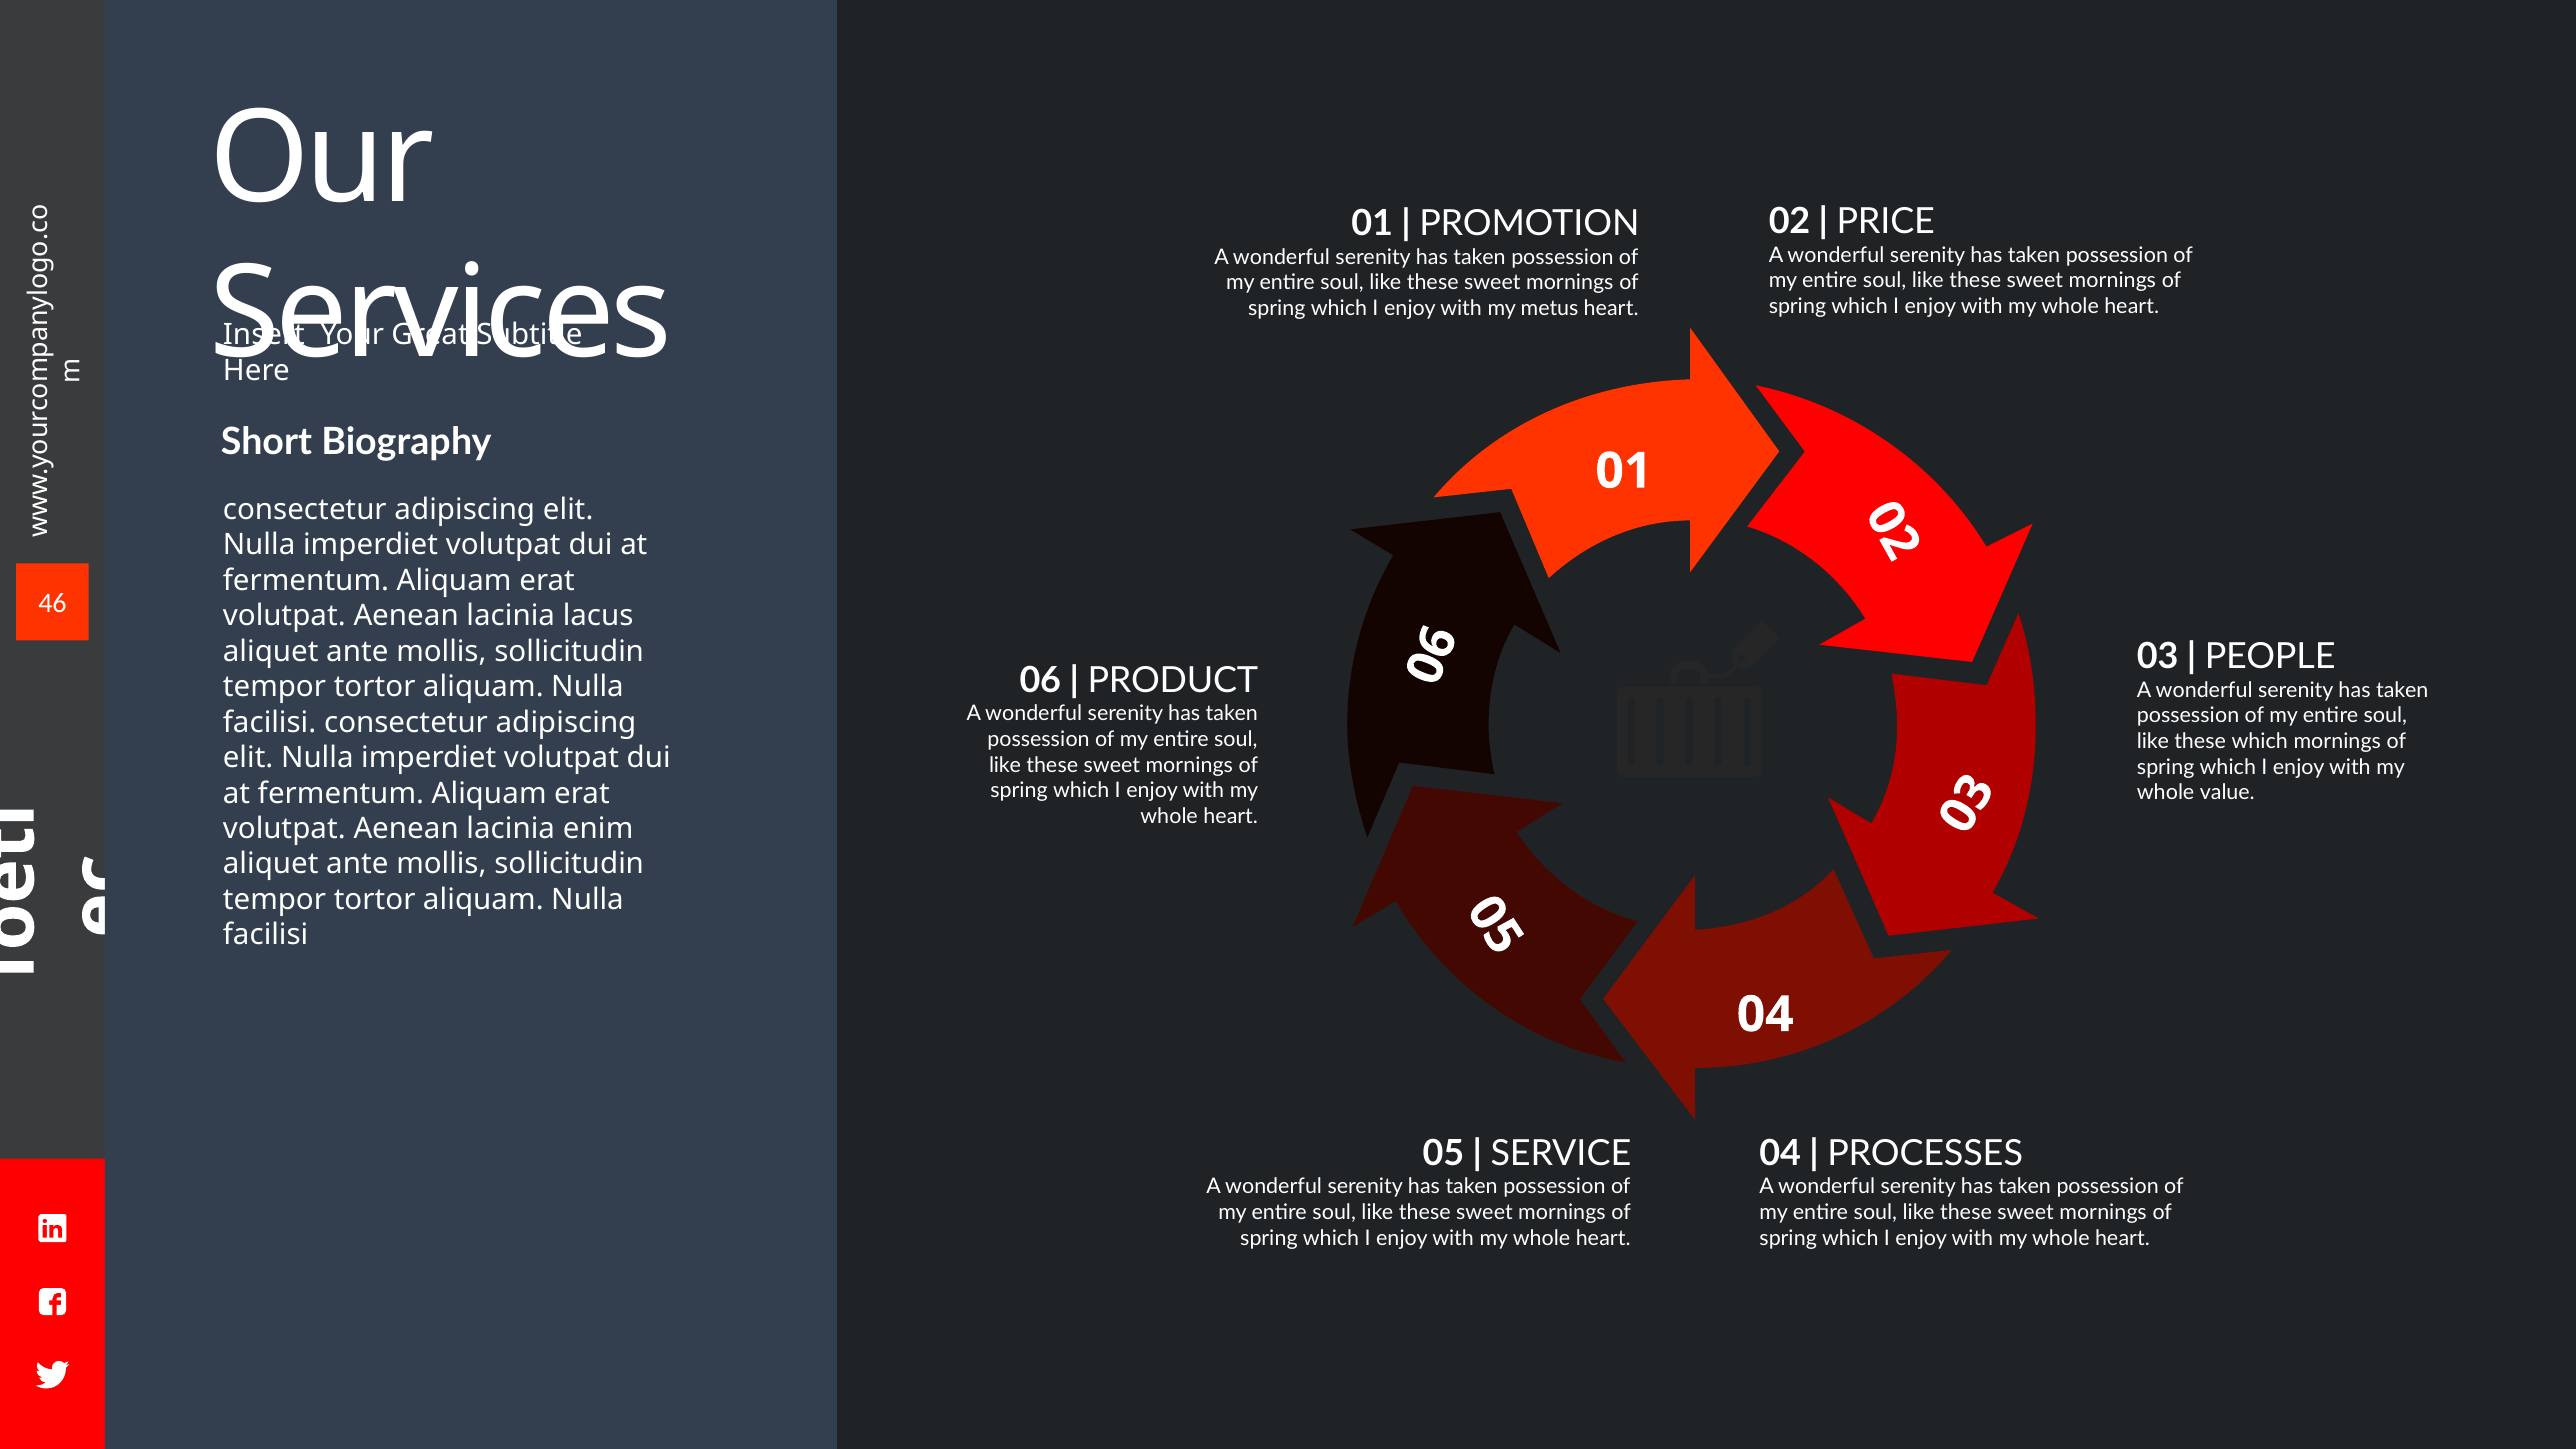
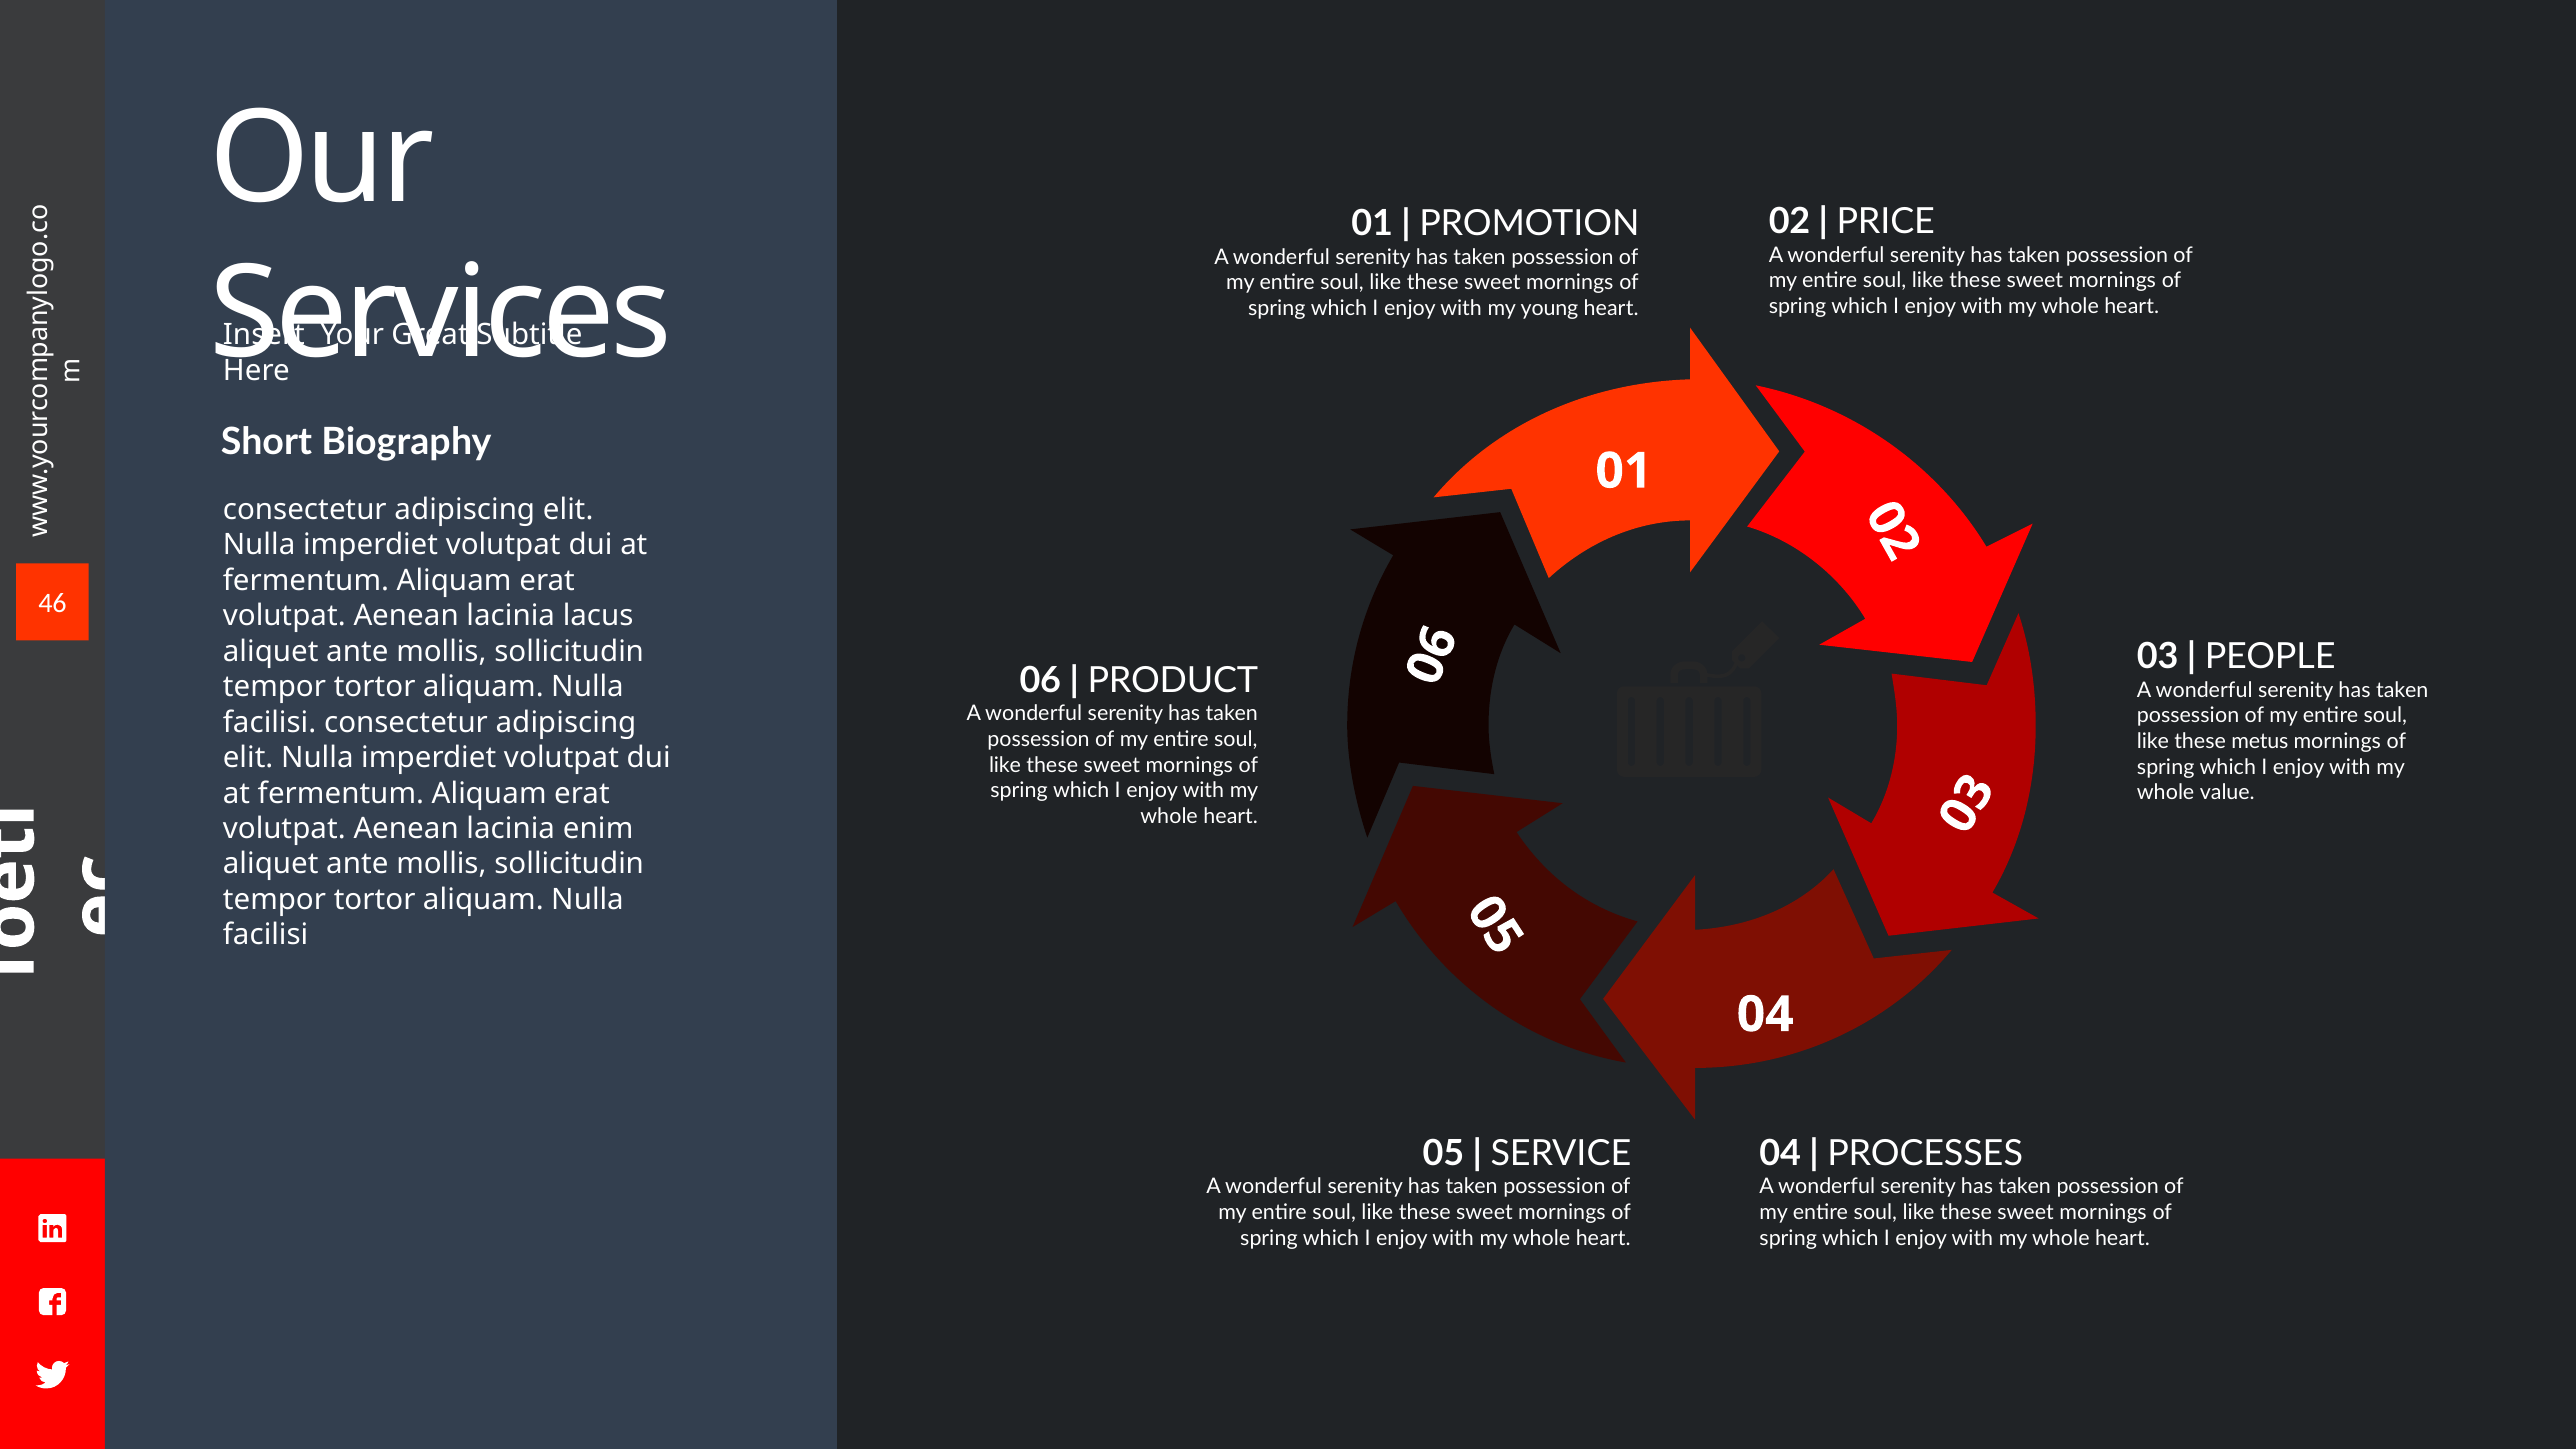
metus: metus -> young
these which: which -> metus
